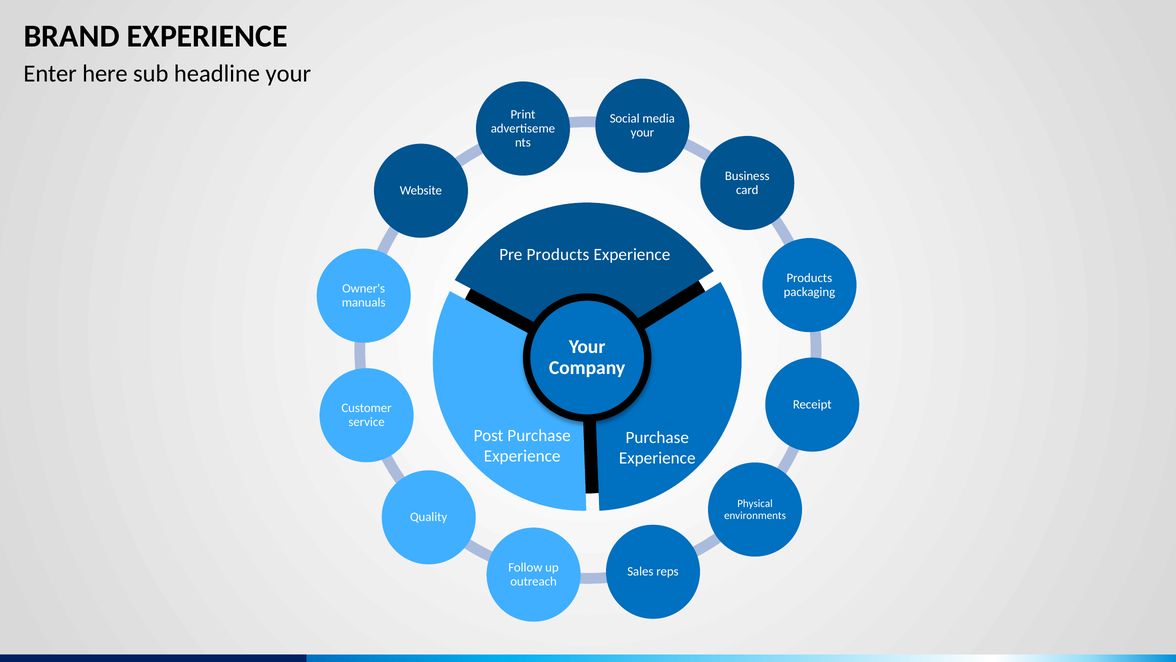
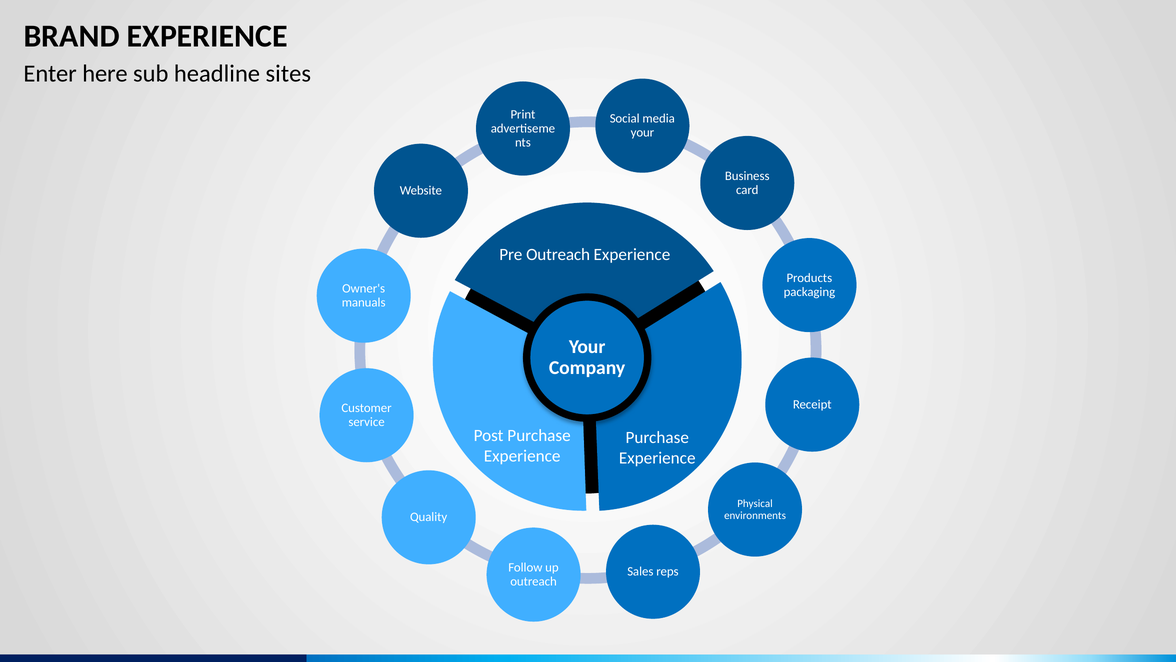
headline your: your -> sites
Pre Products: Products -> Outreach
